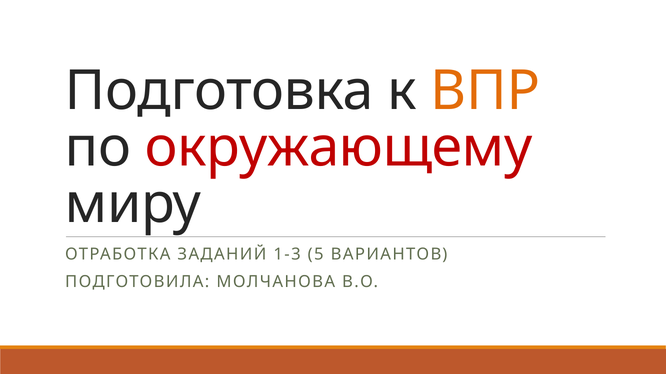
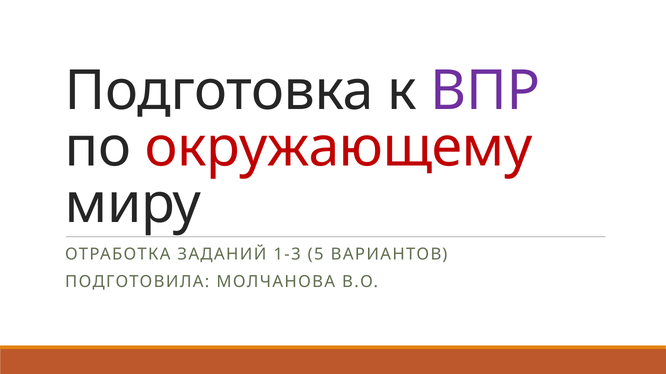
ВПР colour: orange -> purple
